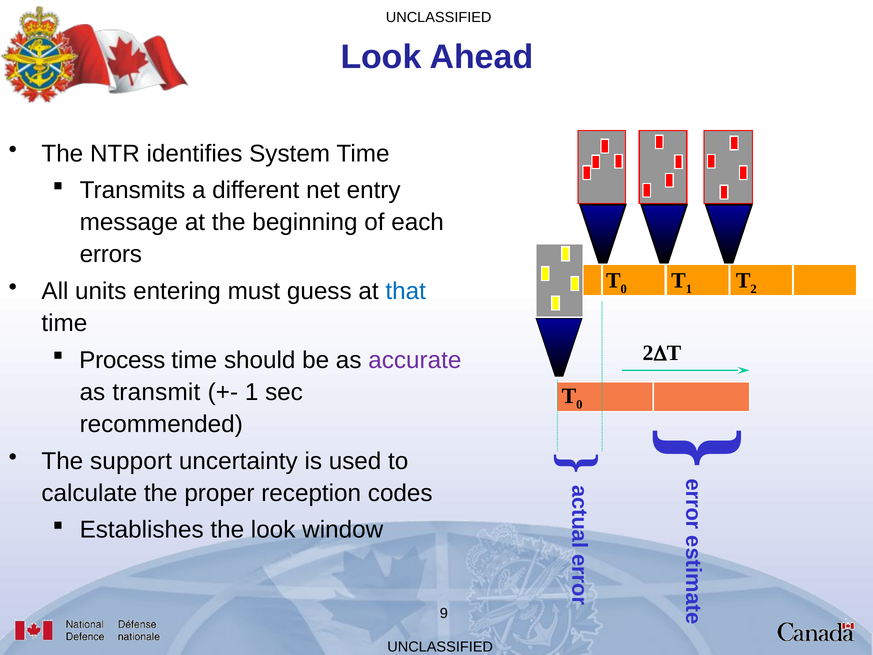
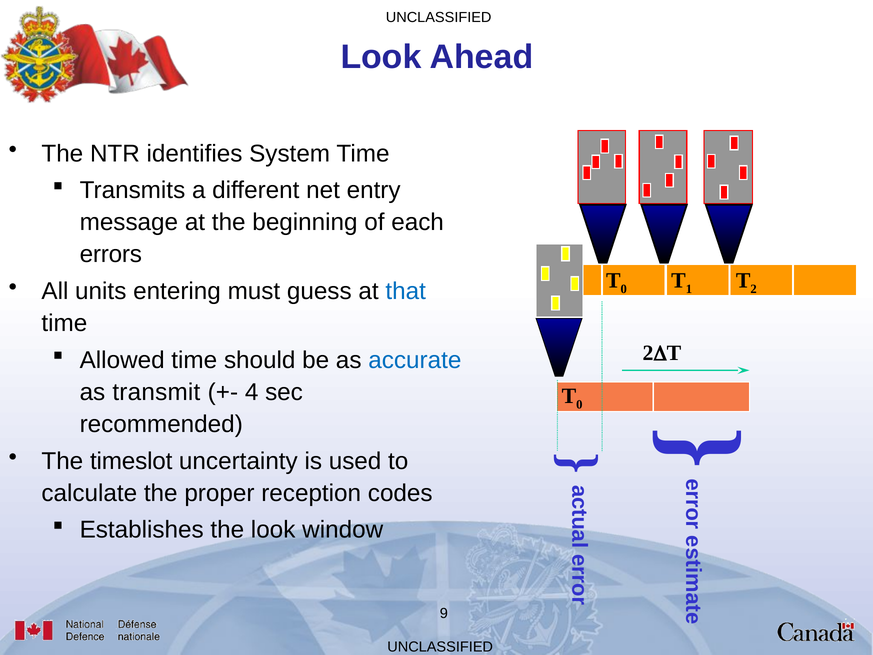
Process: Process -> Allowed
accurate colour: purple -> blue
1 at (252, 392): 1 -> 4
support: support -> timeslot
